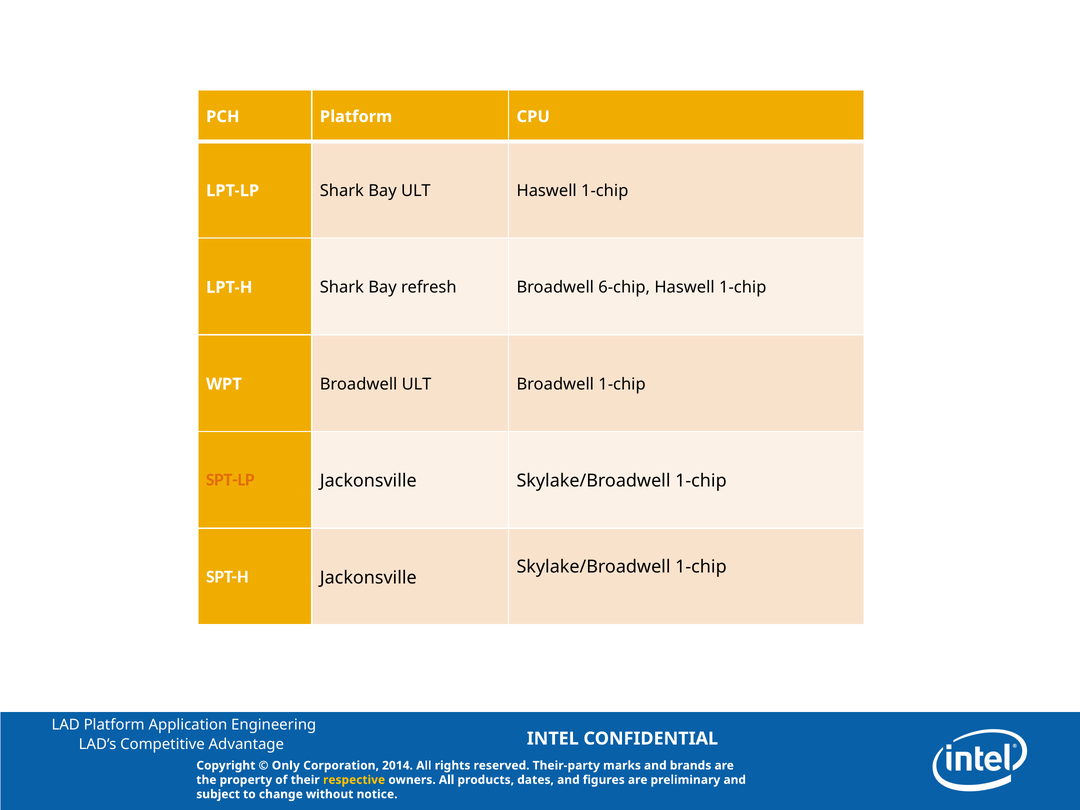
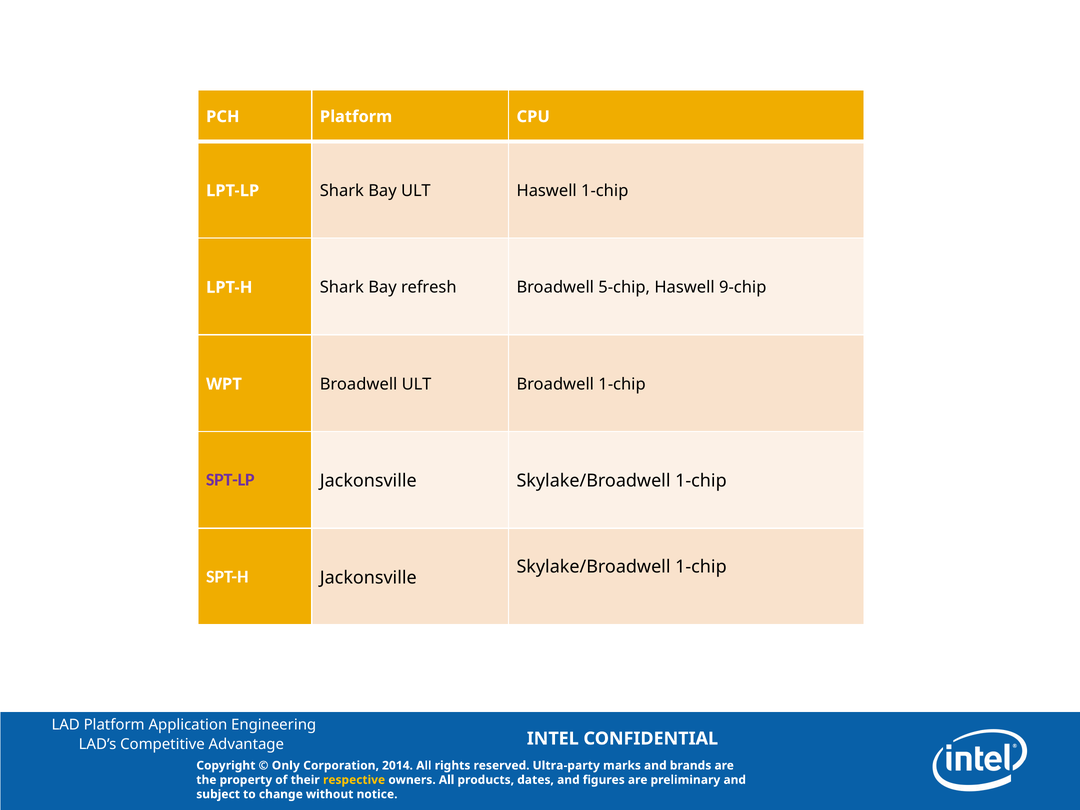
6-chip: 6-chip -> 5-chip
1-chip at (743, 287): 1-chip -> 9-chip
SPT-LP colour: orange -> purple
Their-party: Their-party -> Ultra-party
